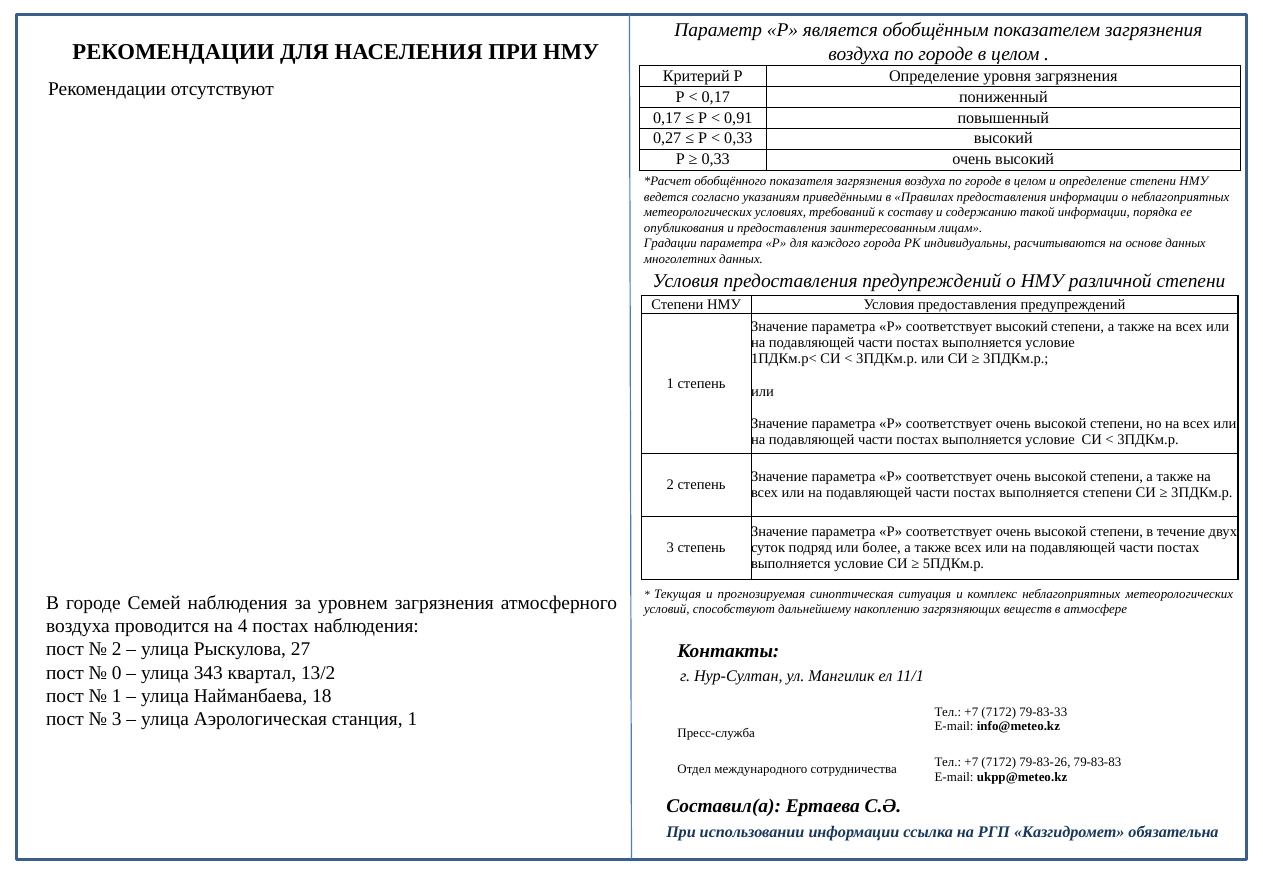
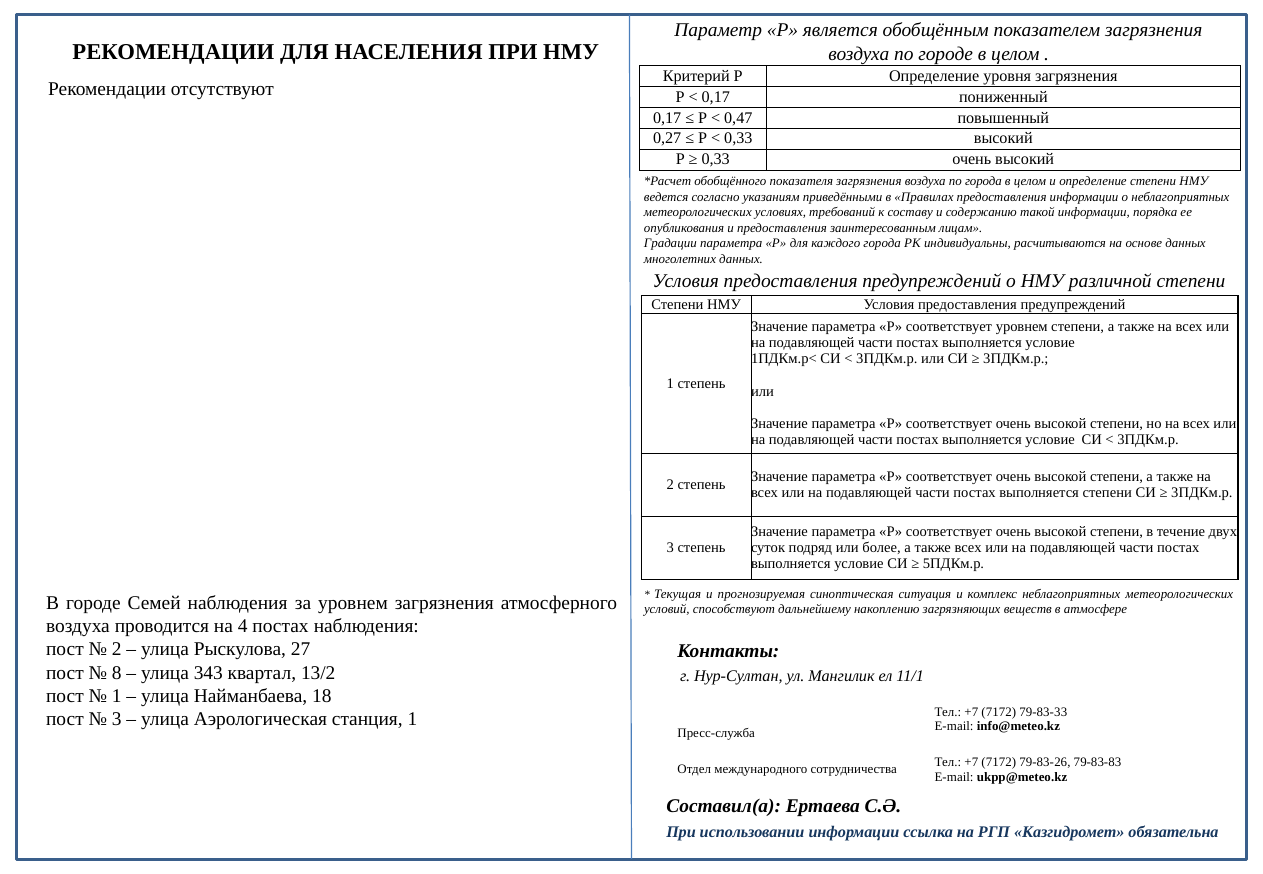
0,91: 0,91 -> 0,47
городе at (983, 181): городе -> города
соответствует высокий: высокий -> уровнем
0: 0 -> 8
